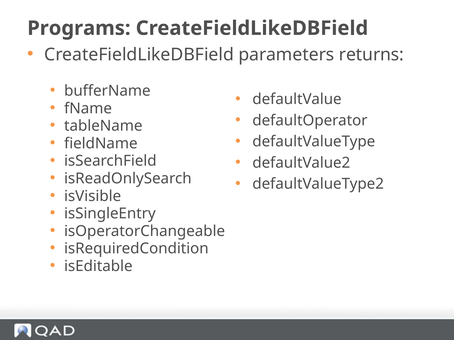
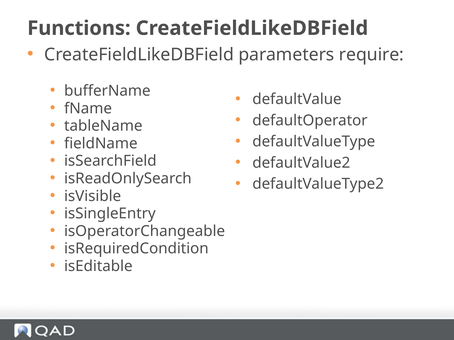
Programs: Programs -> Functions
returns: returns -> require
